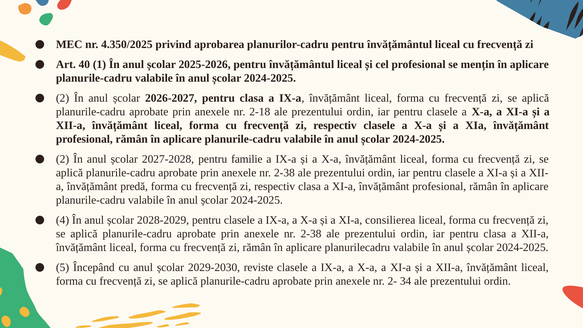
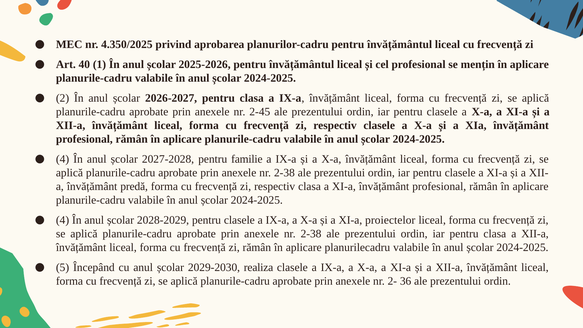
2-18: 2-18 -> 2-45
2 at (63, 159): 2 -> 4
consilierea: consilierea -> proiectelor
reviste: reviste -> realiza
34: 34 -> 36
